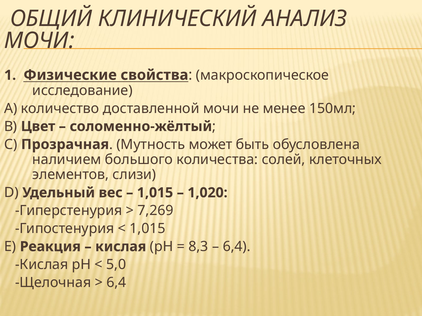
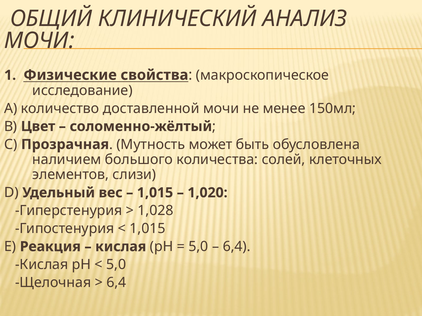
7,269: 7,269 -> 1,028
8,3 at (198, 247): 8,3 -> 5,0
